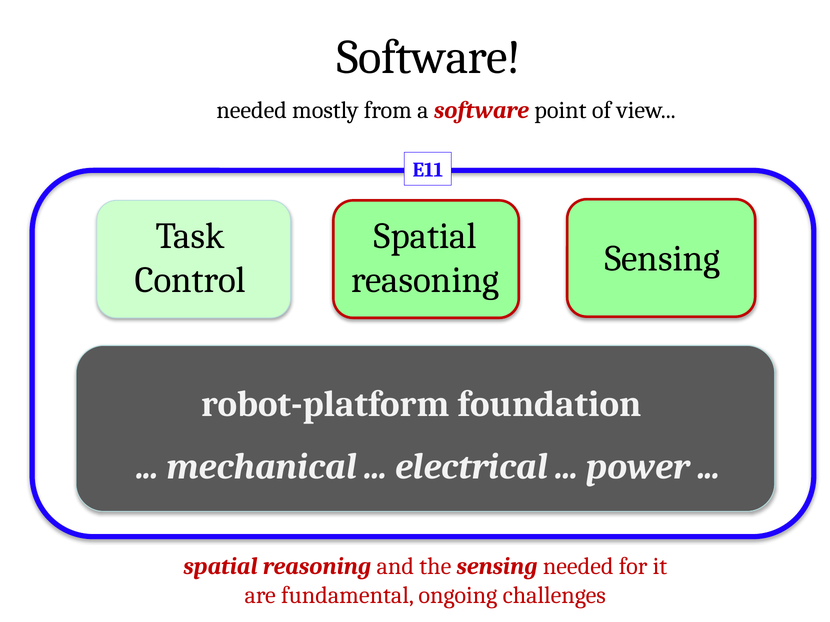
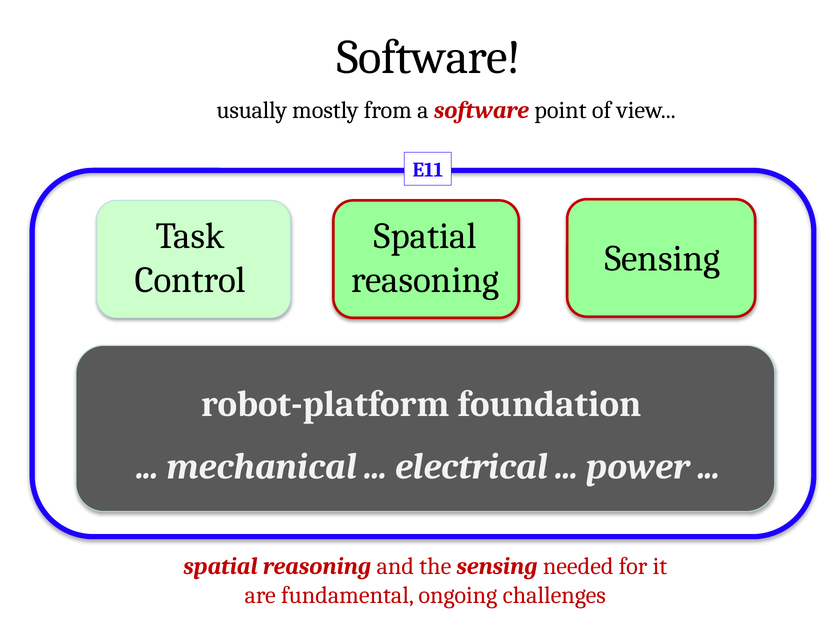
needed at (252, 110): needed -> usually
